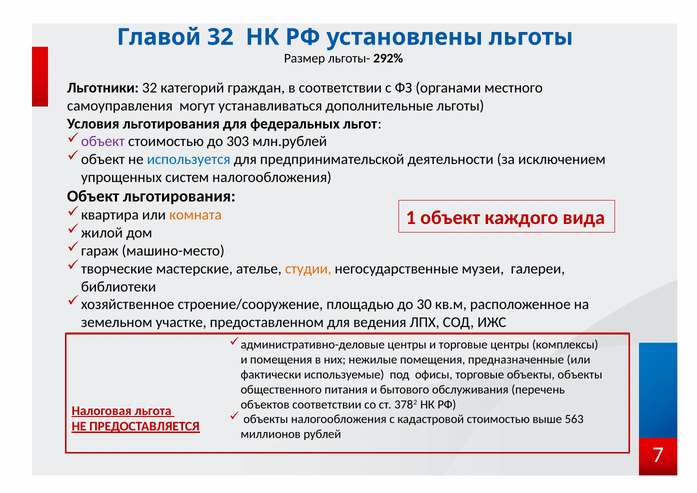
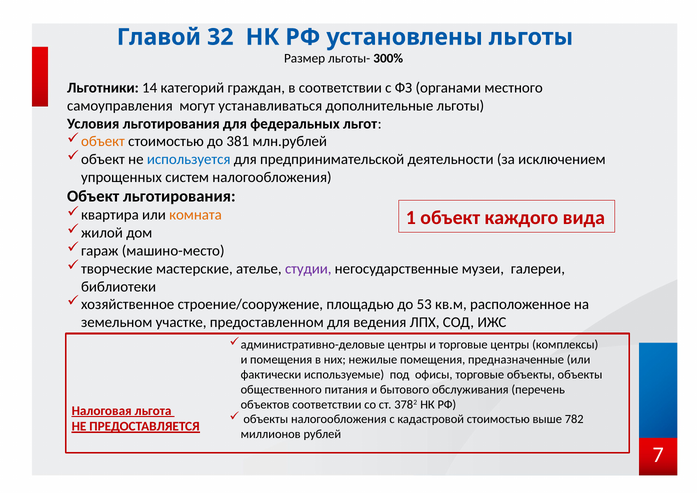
292%: 292% -> 300%
Льготники 32: 32 -> 14
объект at (103, 141) colour: purple -> orange
303: 303 -> 381
студии colour: orange -> purple
30: 30 -> 53
563: 563 -> 782
